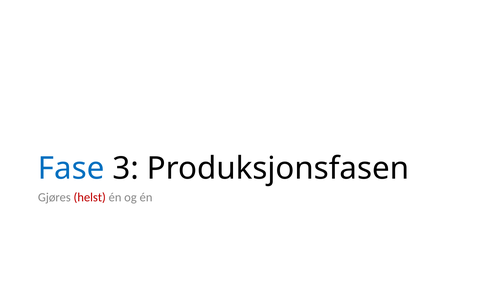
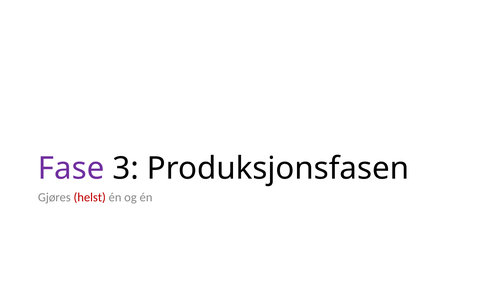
Fase colour: blue -> purple
